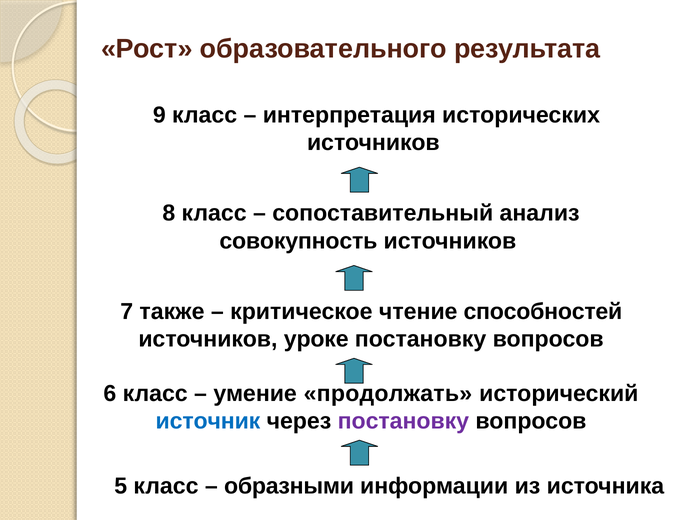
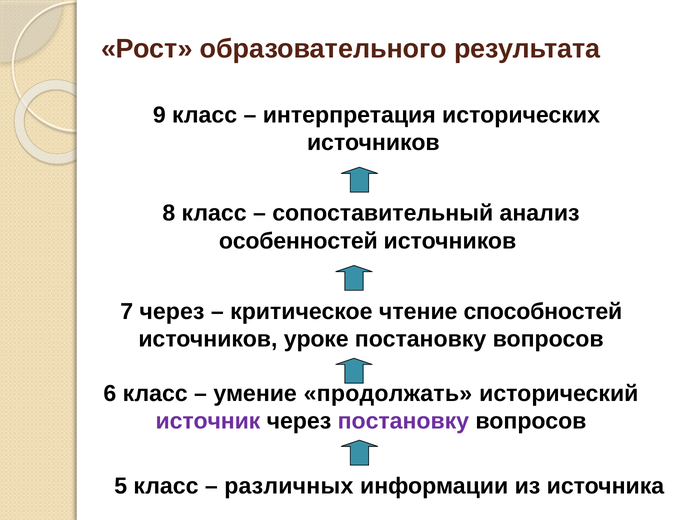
совокупность: совокупность -> особенностей
7 также: также -> через
источник colour: blue -> purple
образными: образными -> различных
